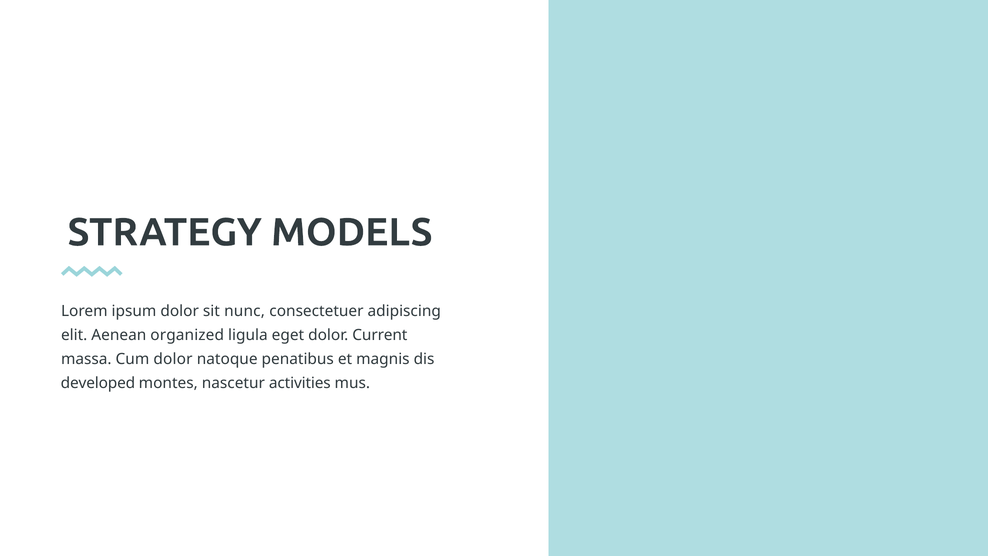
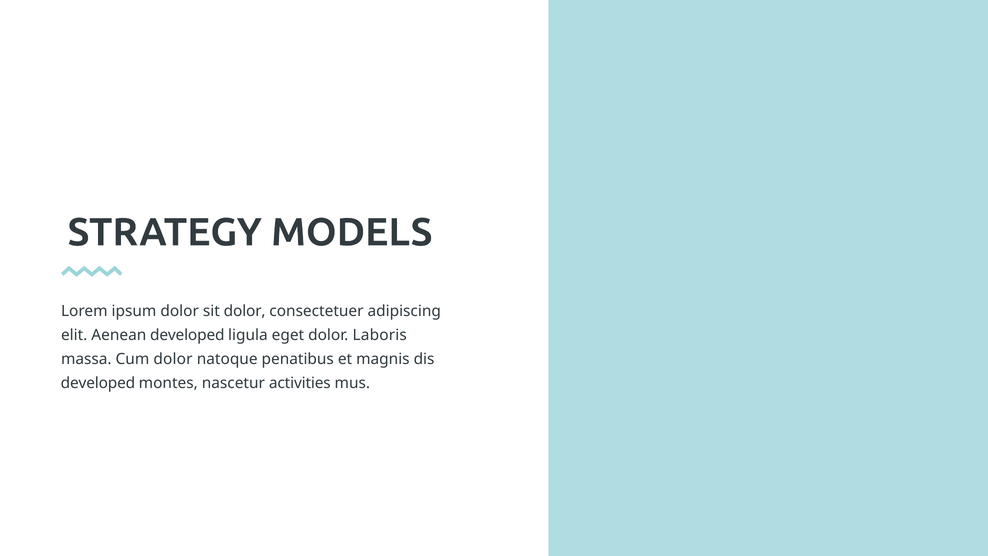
sit nunc: nunc -> dolor
Aenean organized: organized -> developed
Current: Current -> Laboris
